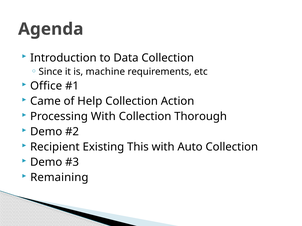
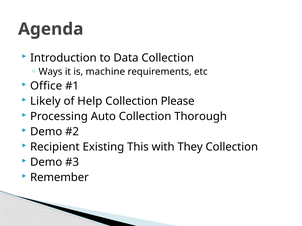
Since: Since -> Ways
Came: Came -> Likely
Action: Action -> Please
Processing With: With -> Auto
Auto: Auto -> They
Remaining: Remaining -> Remember
